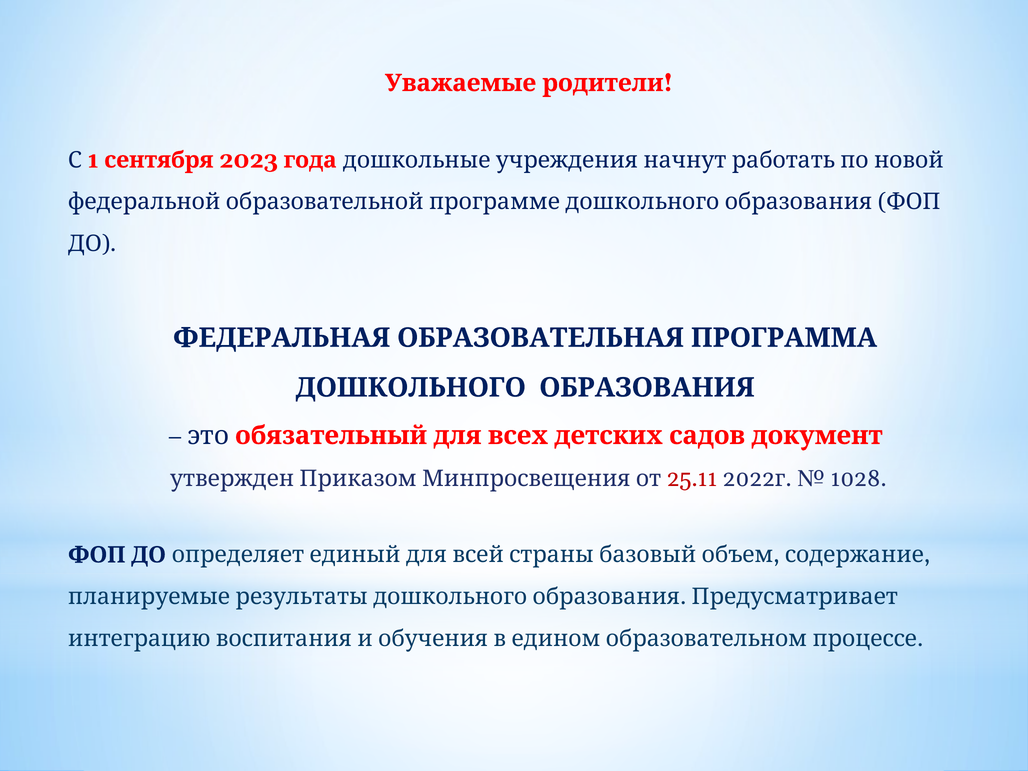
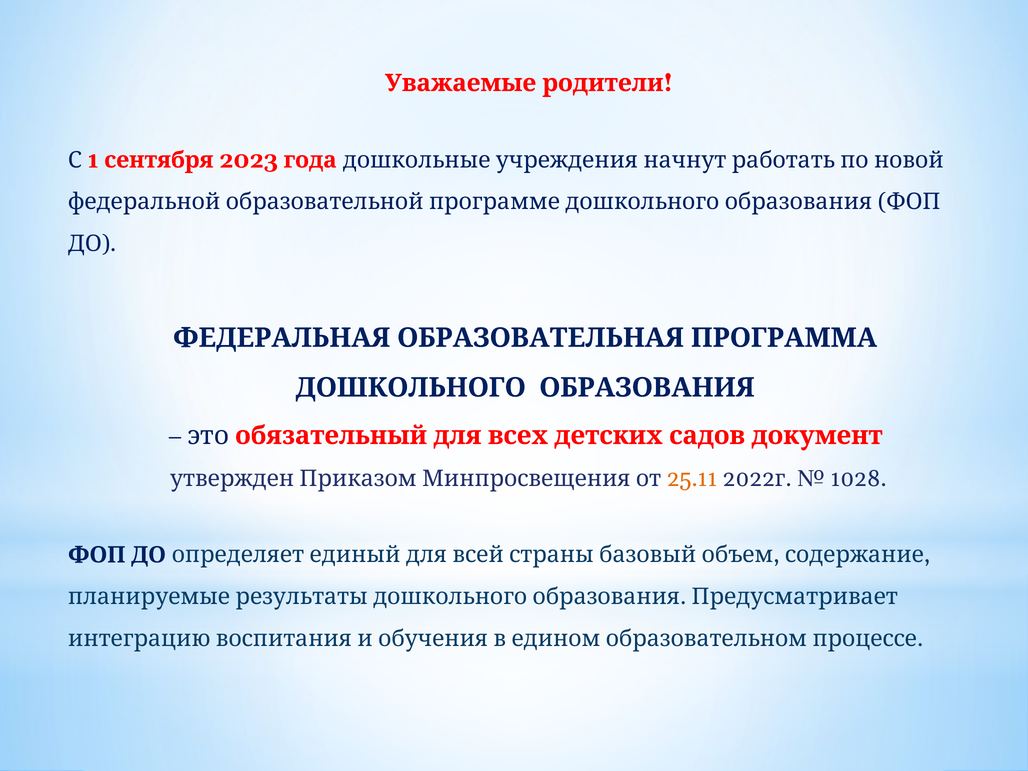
25.11 colour: red -> orange
